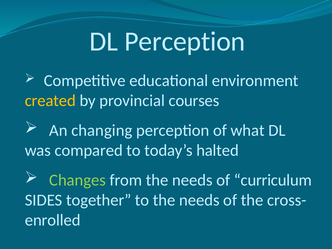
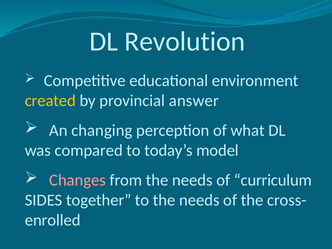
DL Perception: Perception -> Revolution
courses: courses -> answer
halted: halted -> model
Changes colour: light green -> pink
